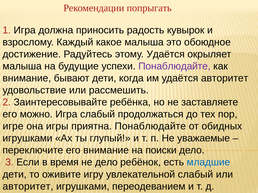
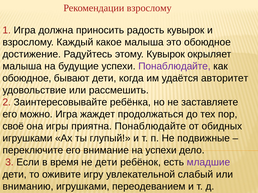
Рекомендации попрыгать: попрыгать -> взрослому
этому Удаётся: Удаётся -> Кувырок
внимание at (27, 78): внимание -> обоюдное
Игра слабый: слабый -> жаждет
игре: игре -> своё
уважаемые: уважаемые -> подвижные
на поиски: поиски -> успехи
не дело: дело -> дети
младшие colour: blue -> purple
авторитет at (28, 187): авторитет -> вниманию
